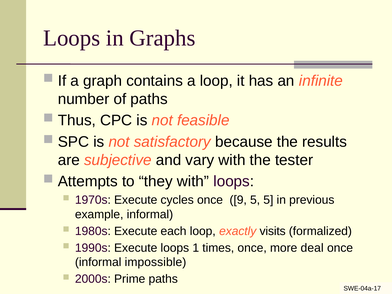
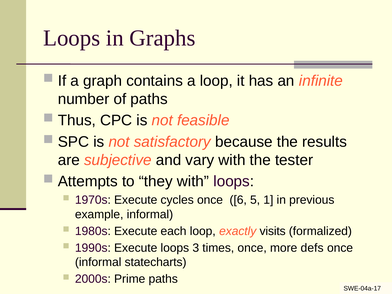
9: 9 -> 6
5 5: 5 -> 1
1: 1 -> 3
deal: deal -> defs
impossible: impossible -> statecharts
